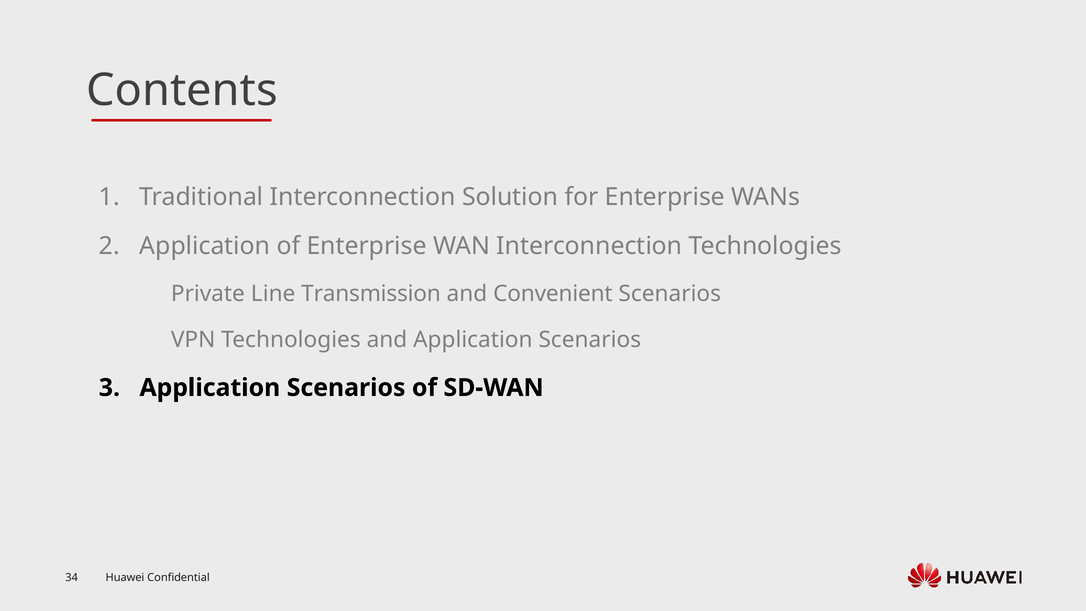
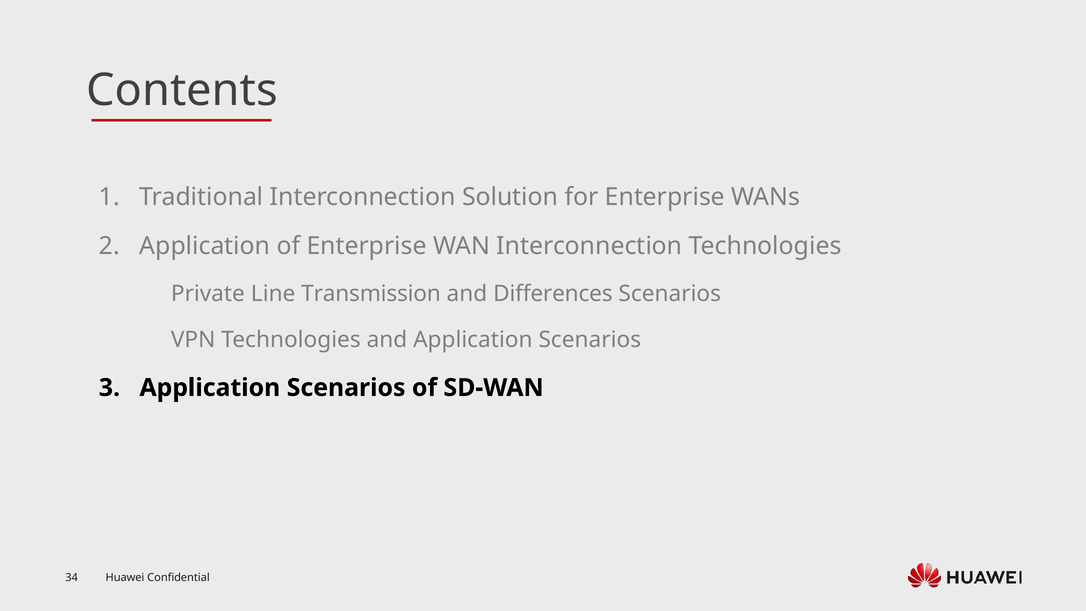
Convenient: Convenient -> Differences
